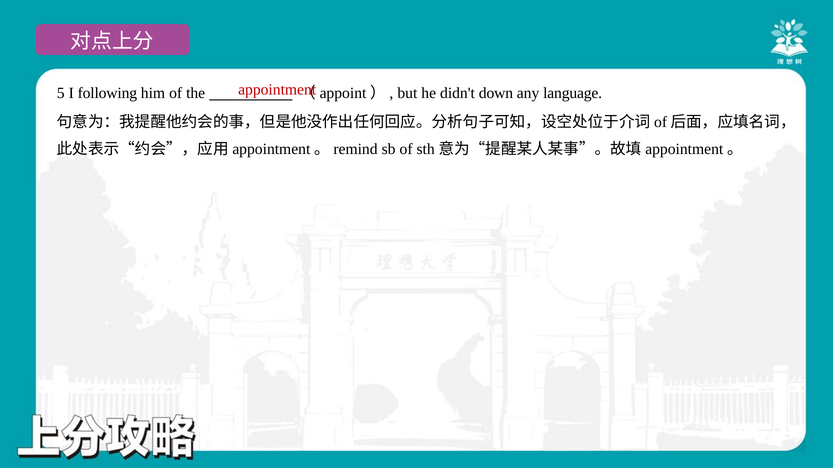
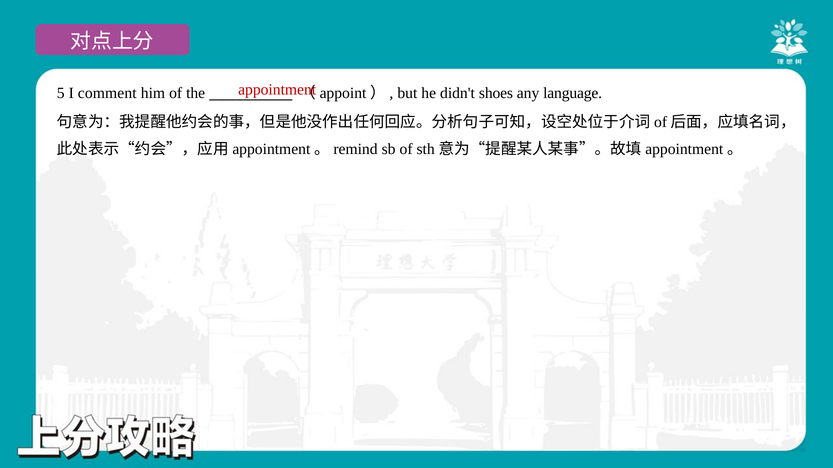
following: following -> comment
down: down -> shoes
